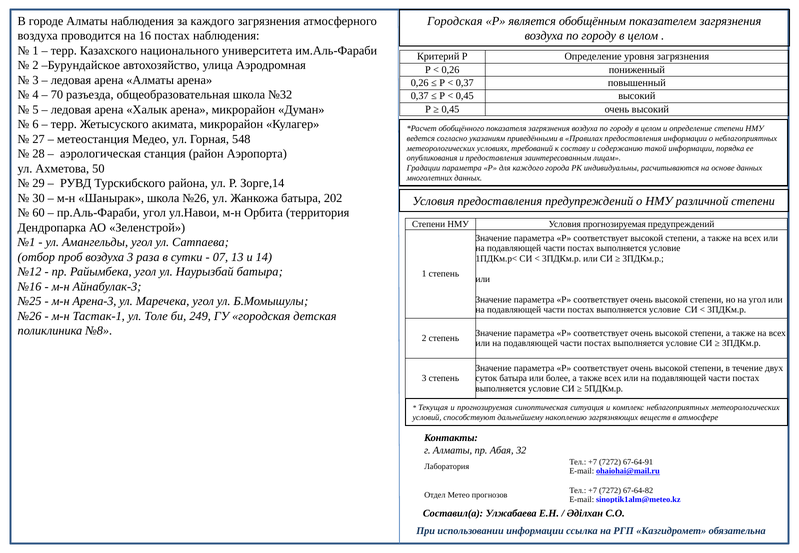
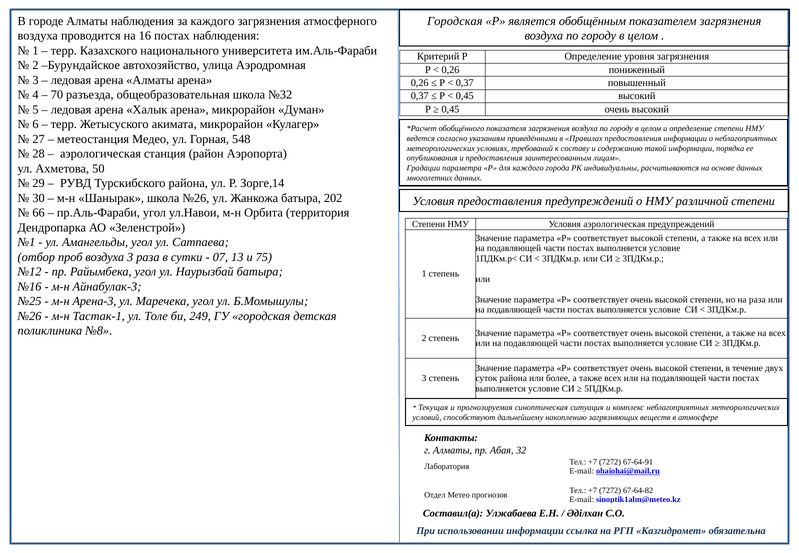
60: 60 -> 66
Условия прогнозируемая: прогнозируемая -> аэрологическая
14: 14 -> 75
на угол: угол -> раза
суток батыра: батыра -> района
